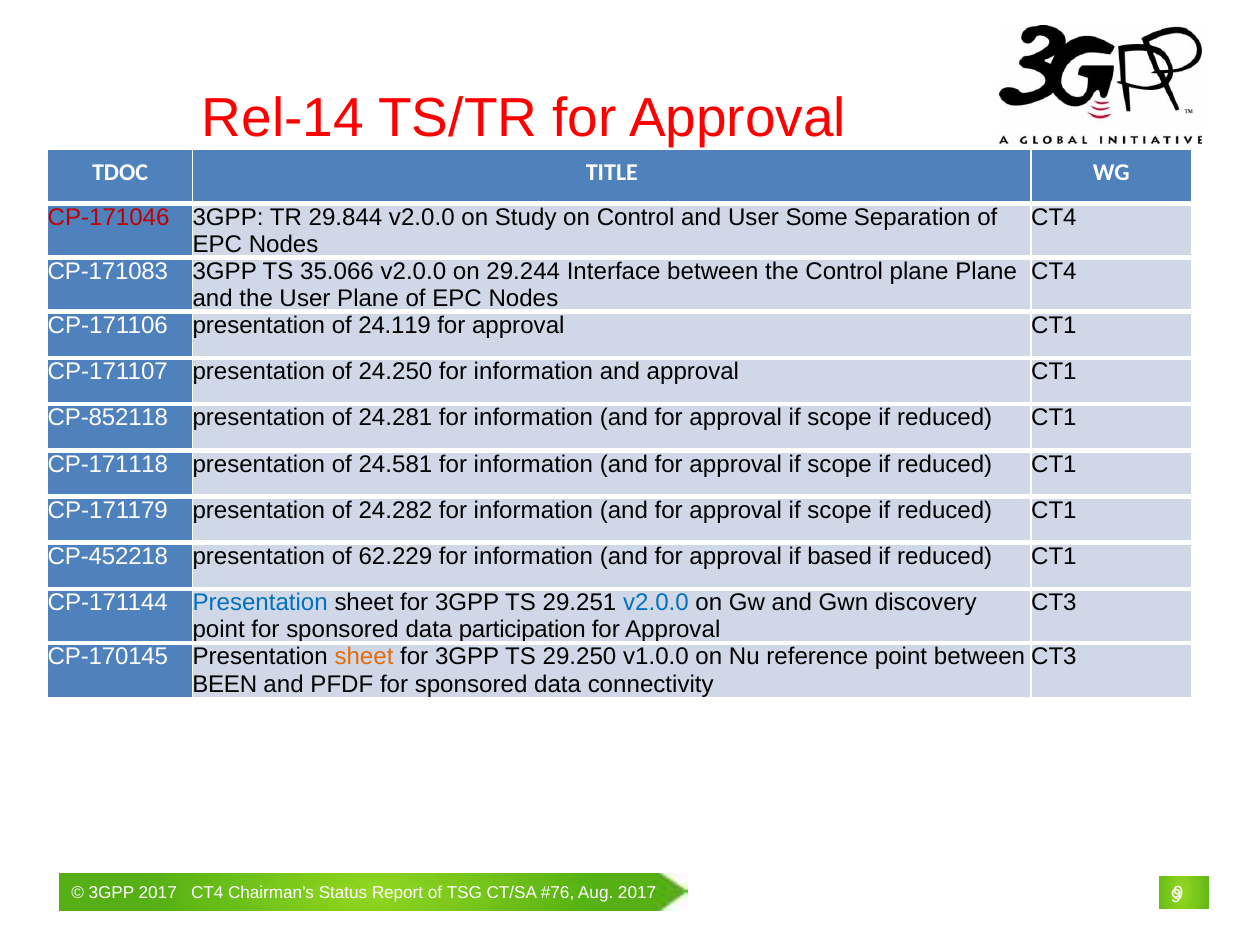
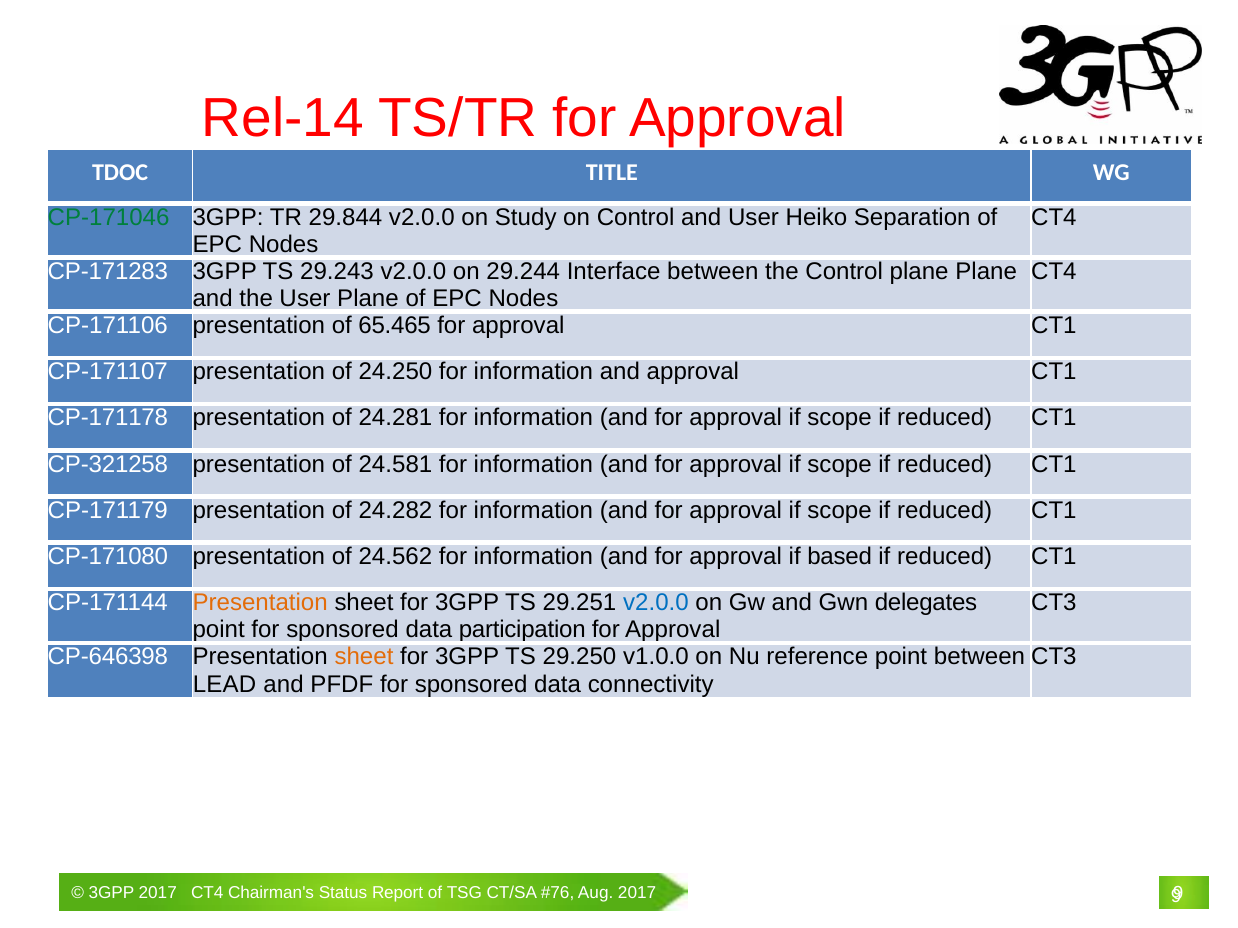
CP-171046 colour: red -> green
Some: Some -> Heiko
CP-171083: CP-171083 -> CP-171283
35.066: 35.066 -> 29.243
24.119: 24.119 -> 65.465
CP-852118: CP-852118 -> CP-171178
CP-171118: CP-171118 -> CP-321258
CP-452218: CP-452218 -> CP-171080
62.229: 62.229 -> 24.562
Presentation at (260, 603) colour: blue -> orange
discovery: discovery -> delegates
CP-170145: CP-170145 -> CP-646398
BEEN: BEEN -> LEAD
